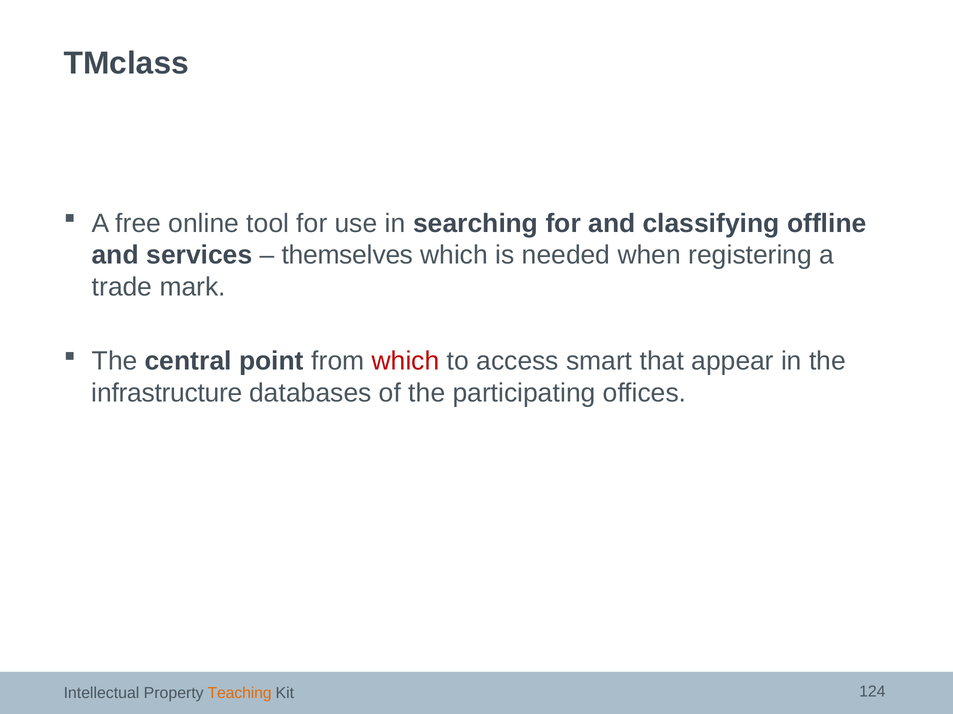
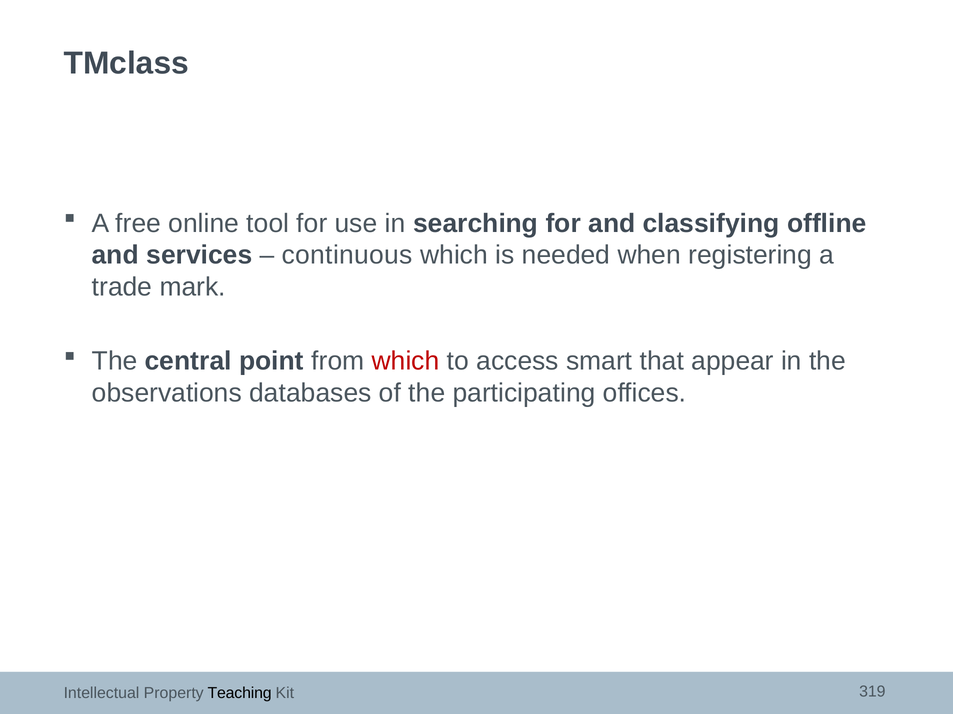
themselves: themselves -> continuous
infrastructure: infrastructure -> observations
Teaching colour: orange -> black
124: 124 -> 319
